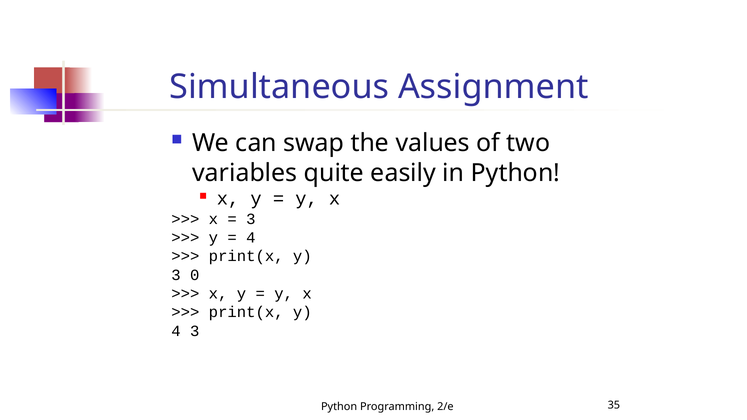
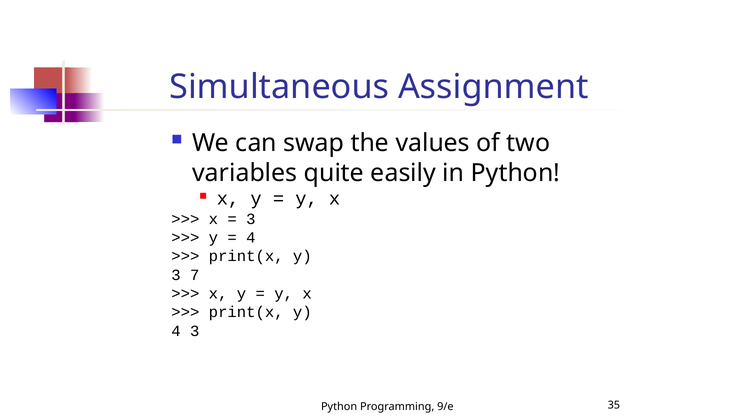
0: 0 -> 7
2/e: 2/e -> 9/e
